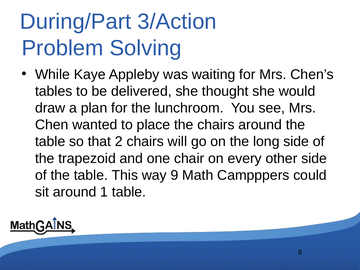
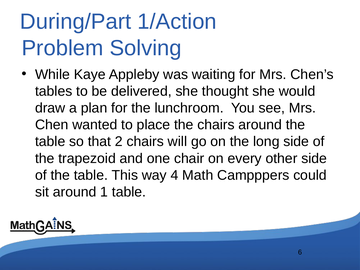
3/Action: 3/Action -> 1/Action
9: 9 -> 4
